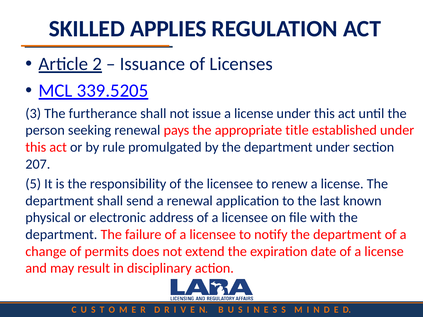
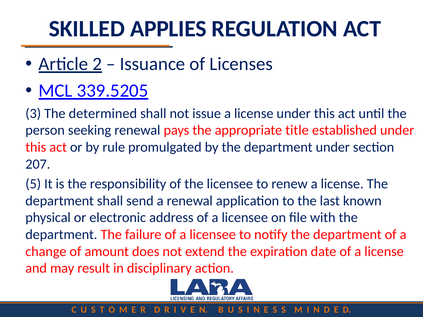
furtherance: furtherance -> determined
permits: permits -> amount
